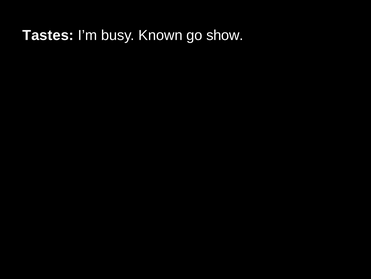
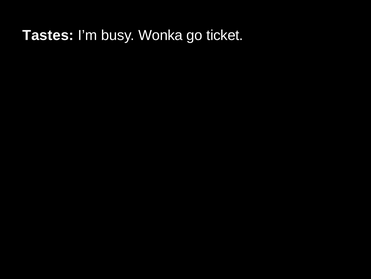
Known: Known -> Wonka
show: show -> ticket
